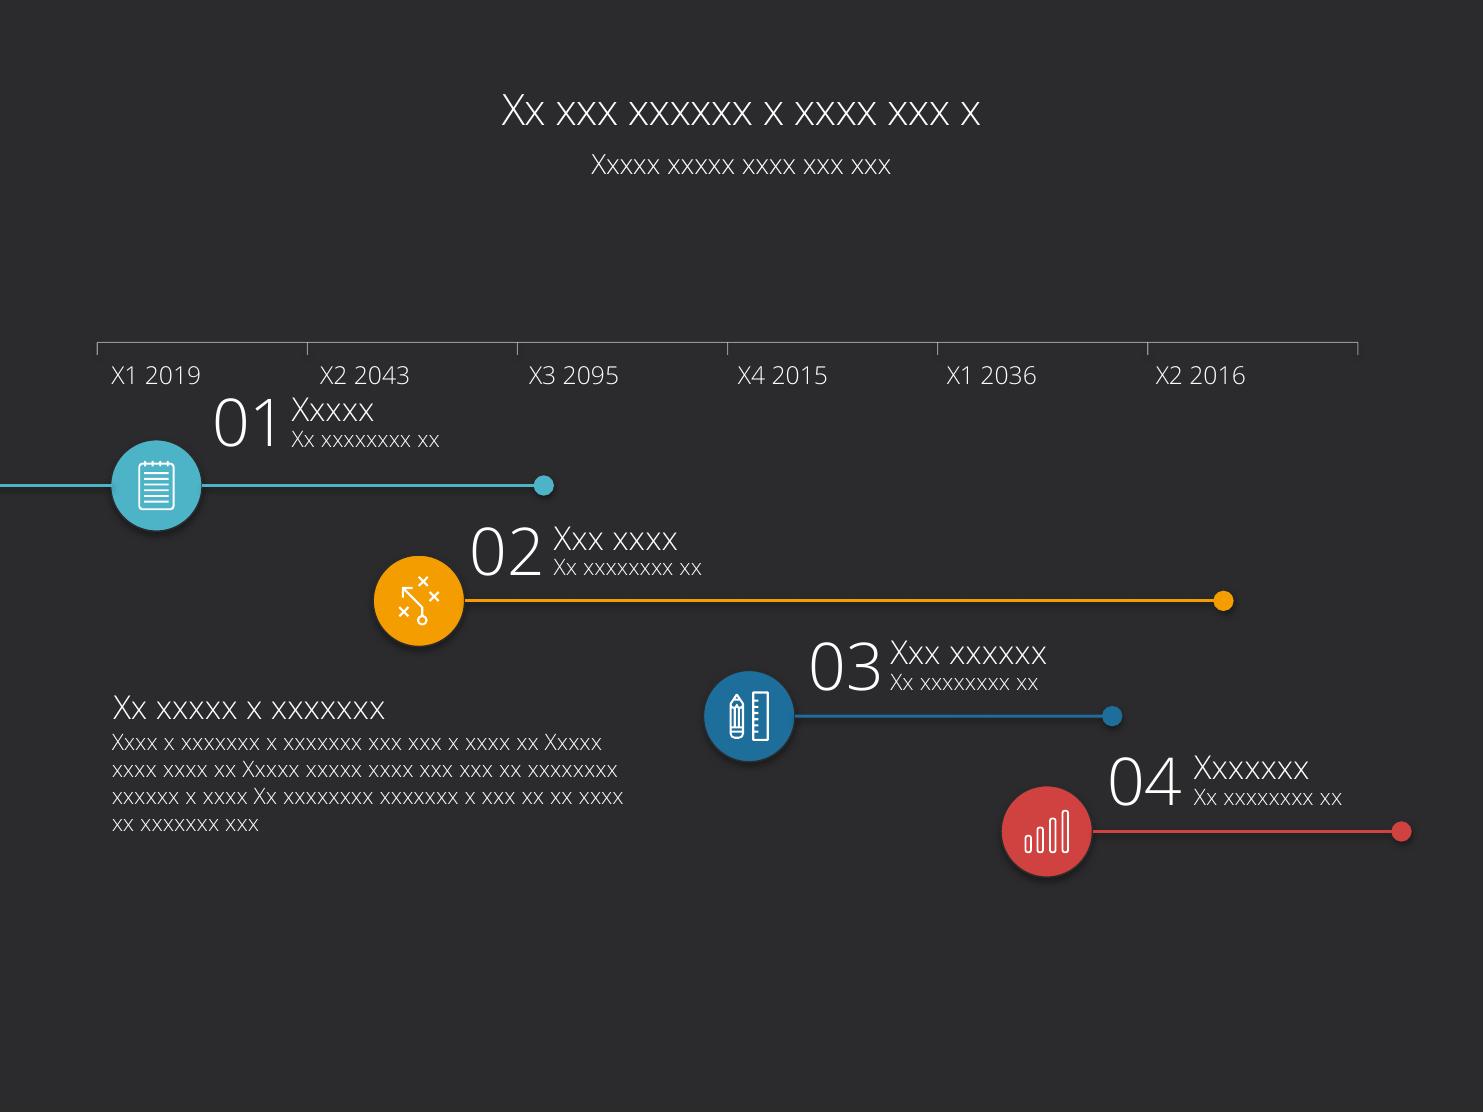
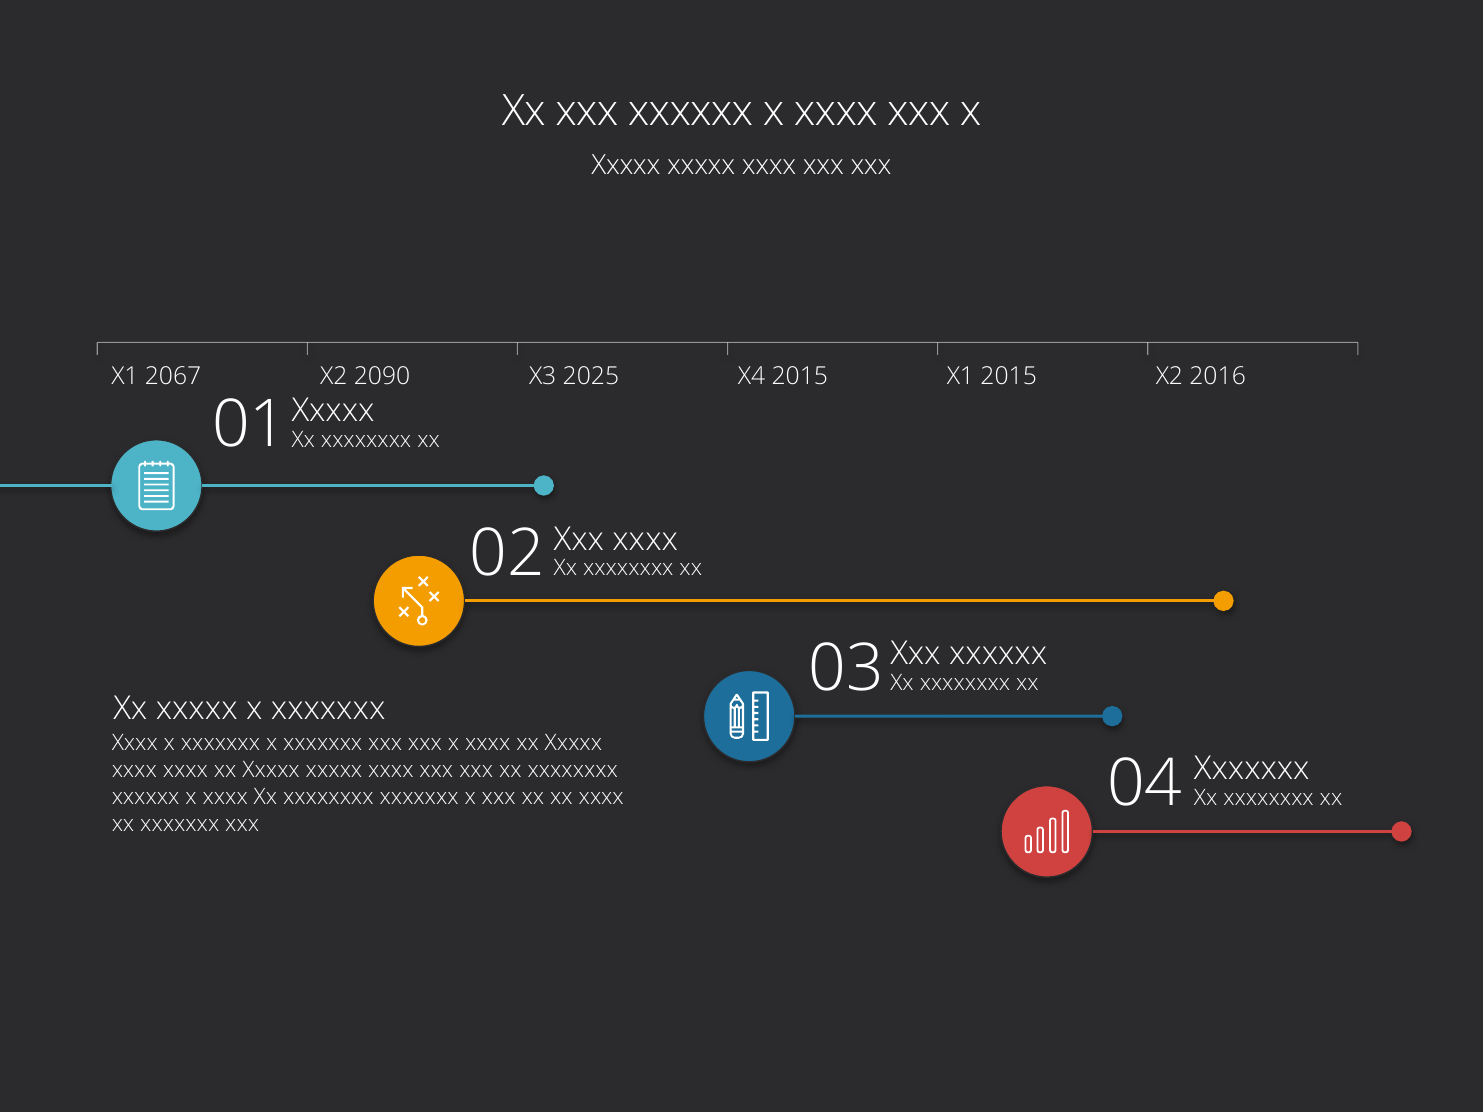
2019: 2019 -> 2067
2043: 2043 -> 2090
2095: 2095 -> 2025
X1 2036: 2036 -> 2015
